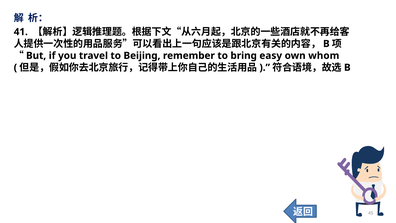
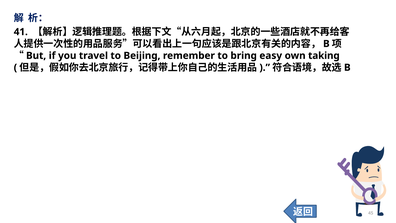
whom: whom -> taking
